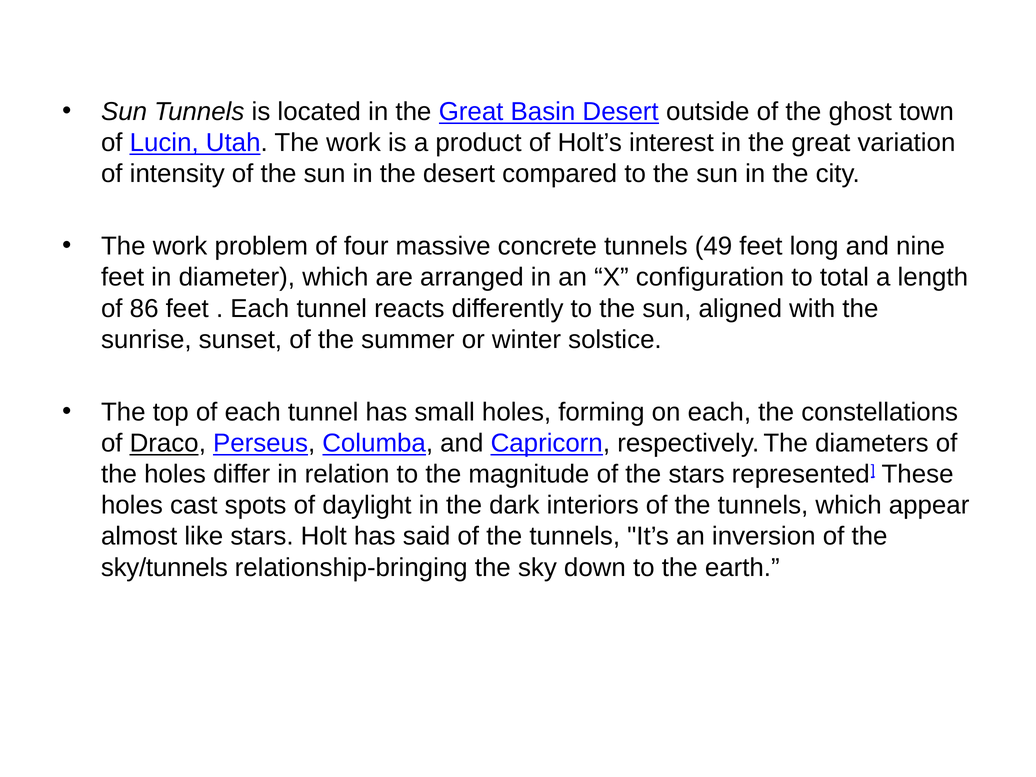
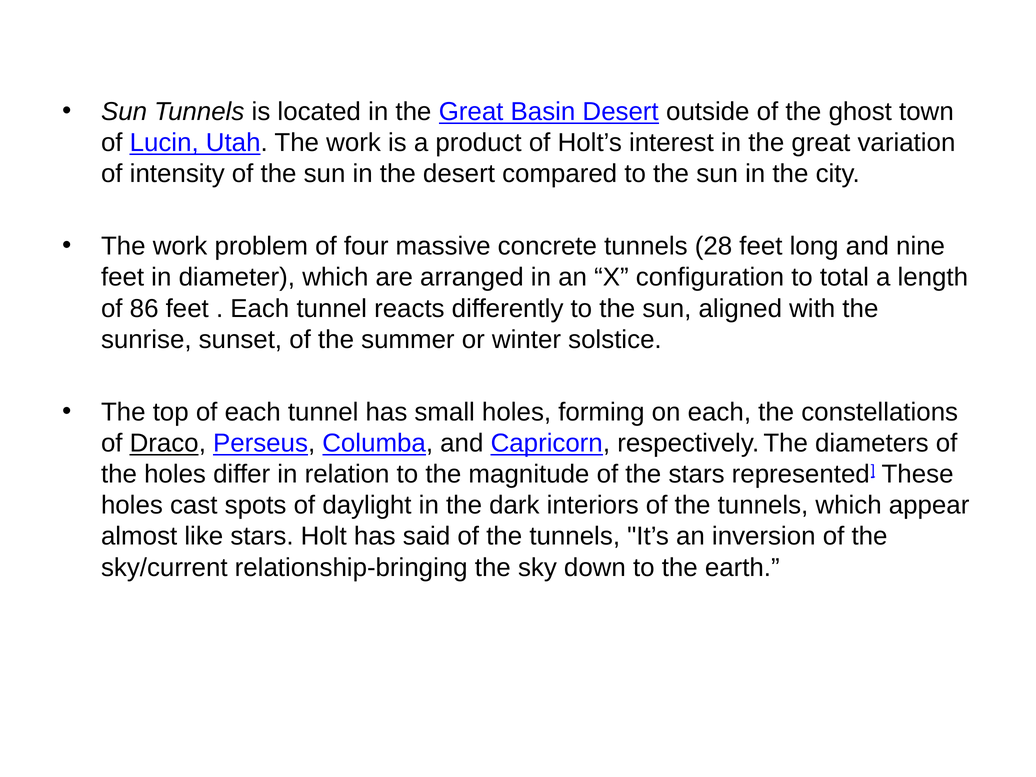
49: 49 -> 28
sky/tunnels: sky/tunnels -> sky/current
